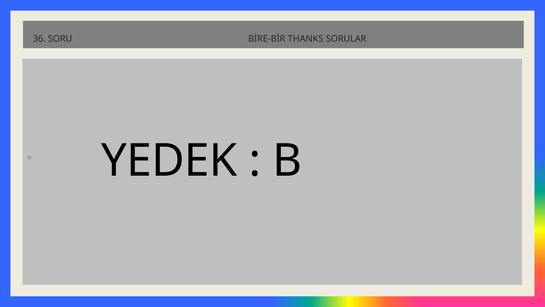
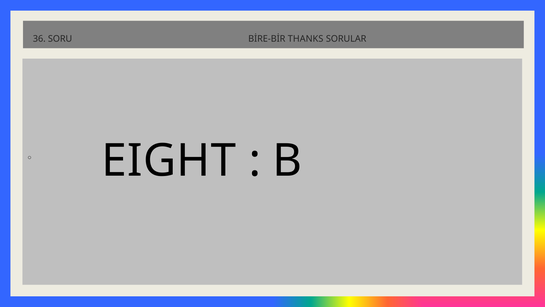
YEDEK: YEDEK -> EIGHT
